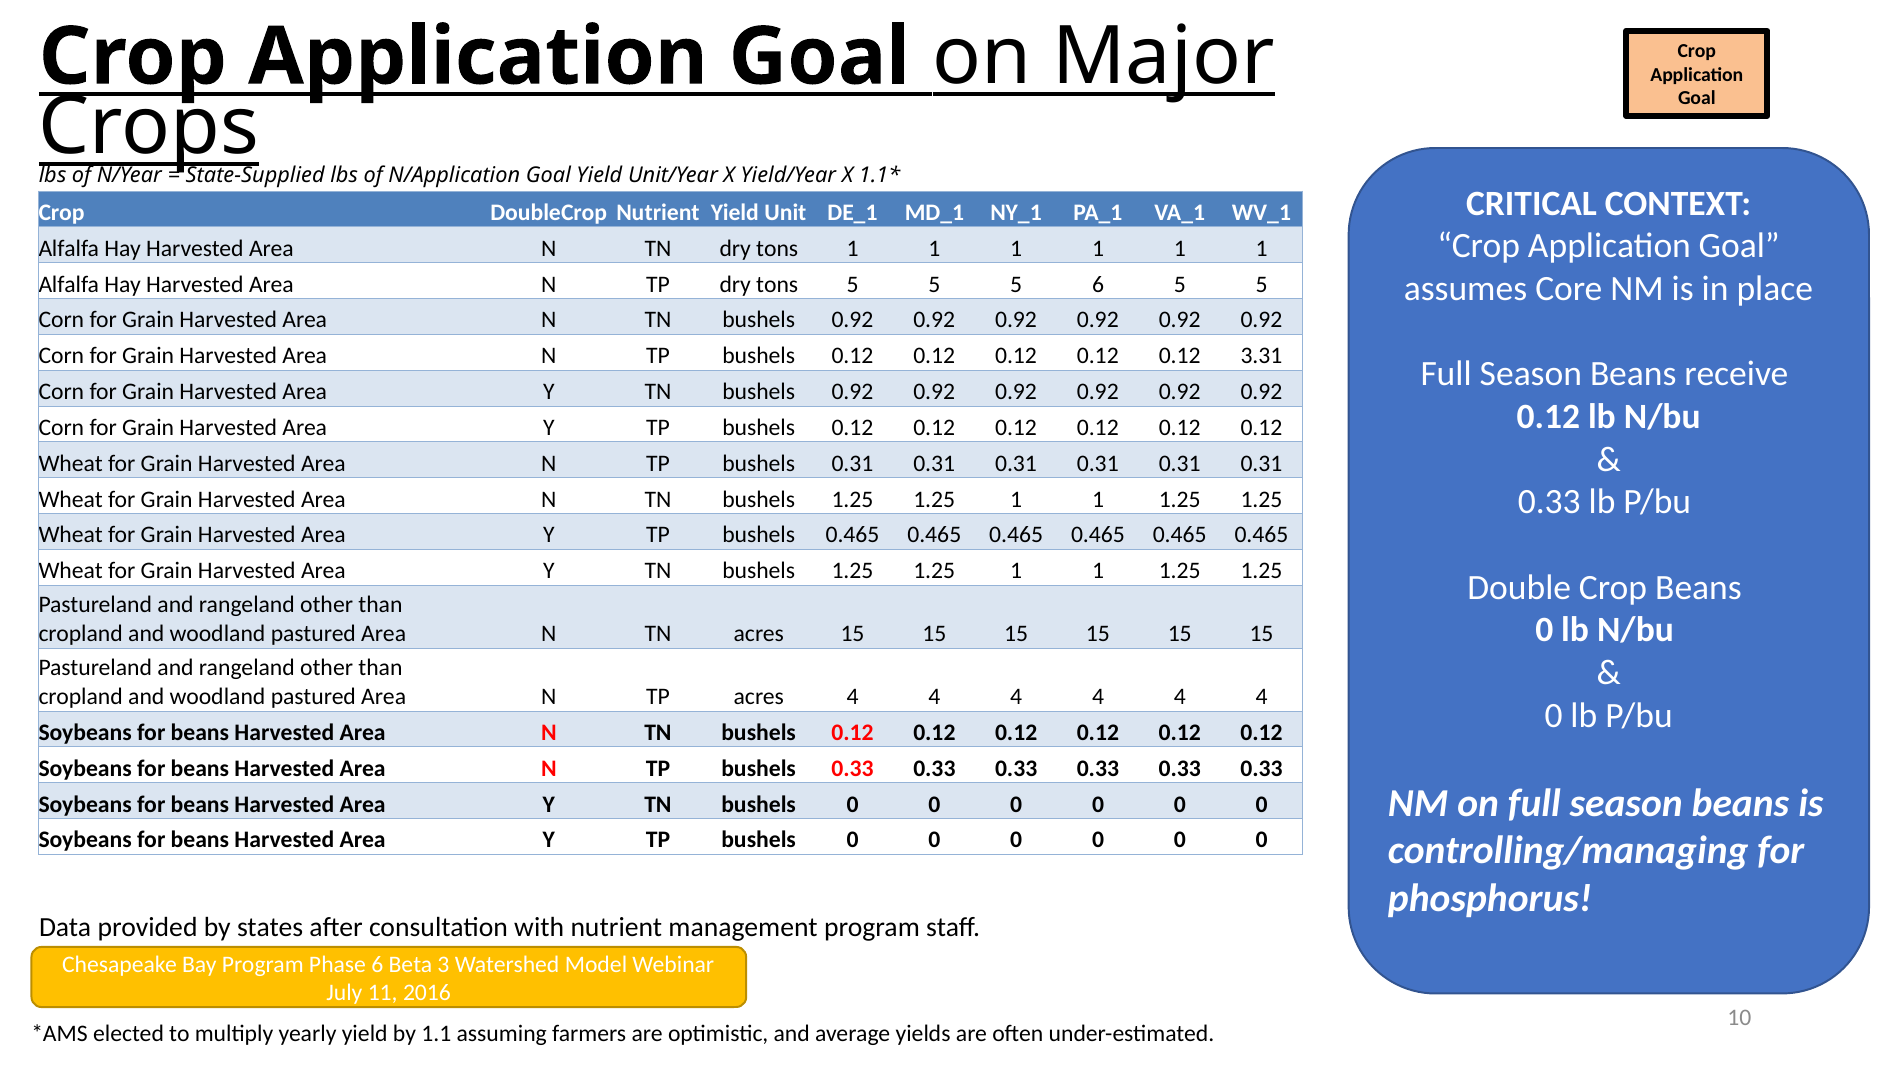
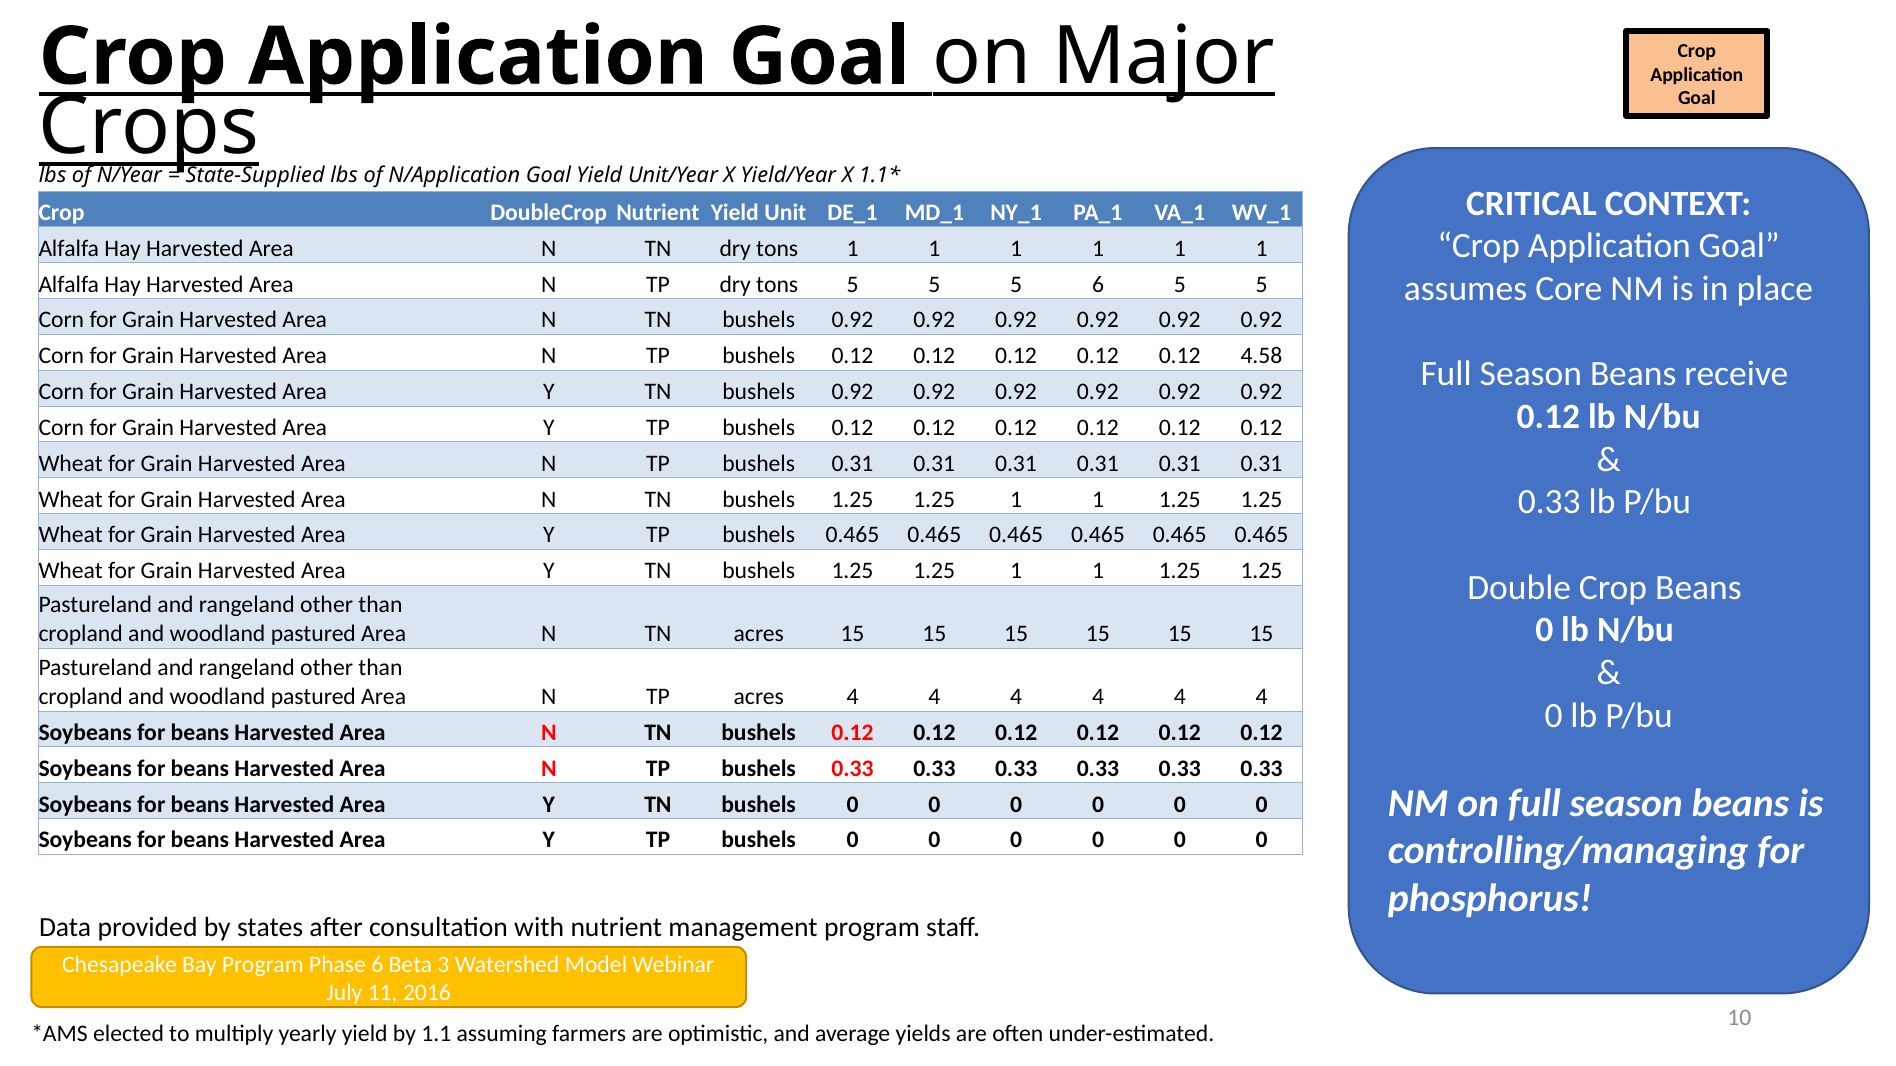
3.31: 3.31 -> 4.58
